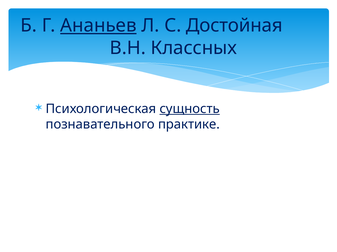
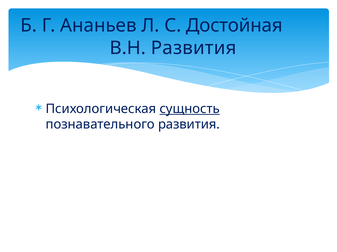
Ананьев underline: present -> none
В.Н Классных: Классных -> Развития
познавательного практике: практике -> развития
